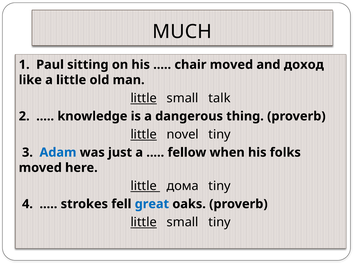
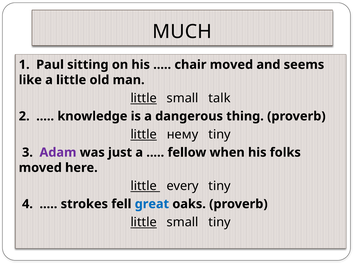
доход: доход -> seems
novel: novel -> нему
Adam colour: blue -> purple
дома: дома -> every
